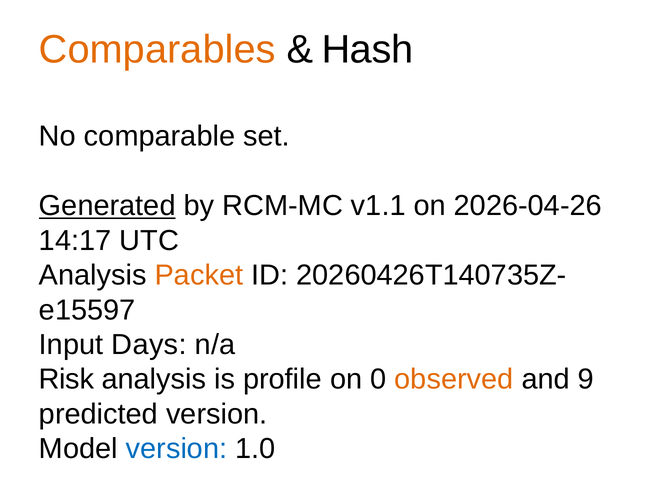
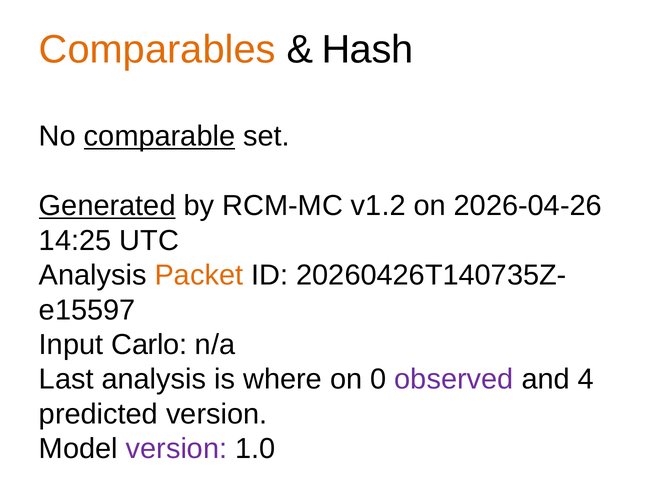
comparable underline: none -> present
v1.1: v1.1 -> v1.2
14:17: 14:17 -> 14:25
Days: Days -> Carlo
Risk: Risk -> Last
profile: profile -> where
observed colour: orange -> purple
9: 9 -> 4
version at (177, 449) colour: blue -> purple
